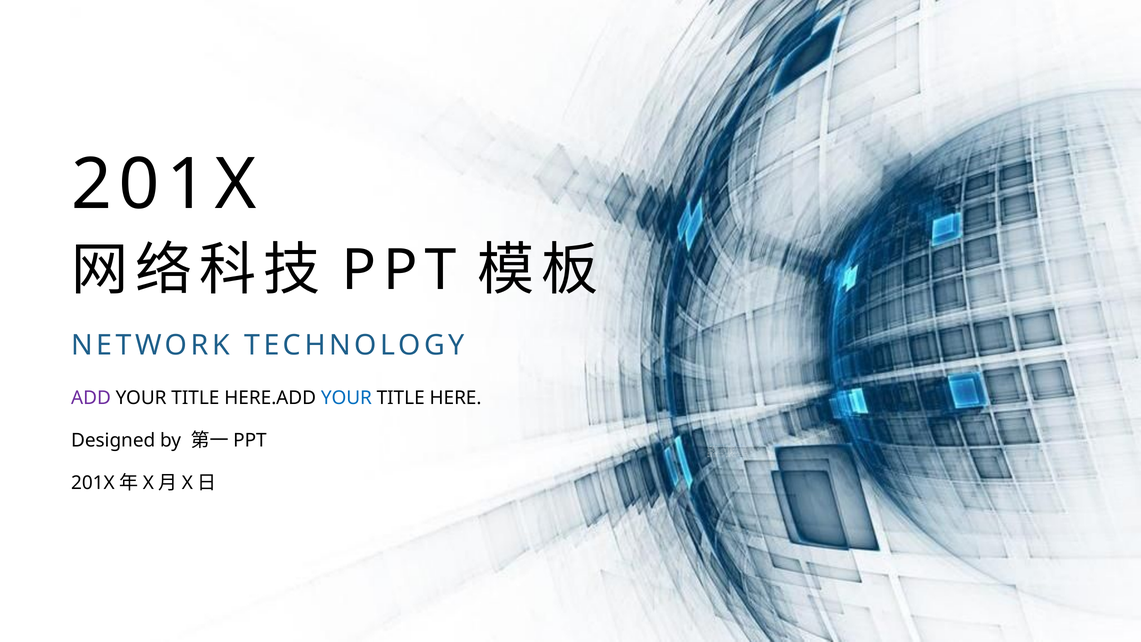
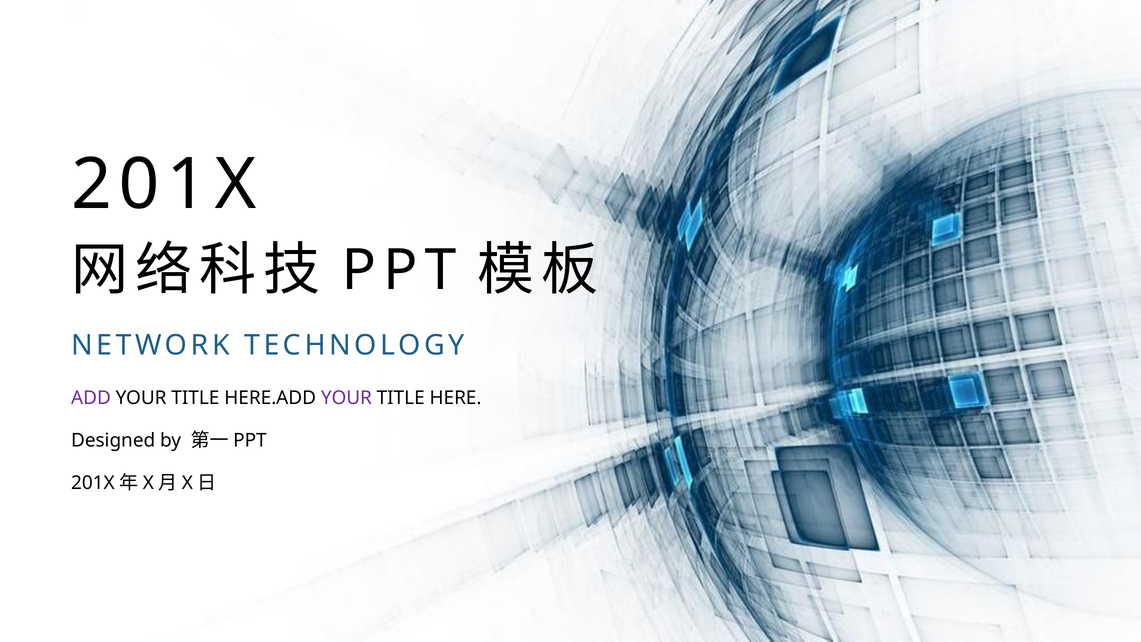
YOUR at (346, 398) colour: blue -> purple
